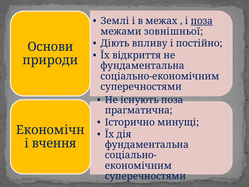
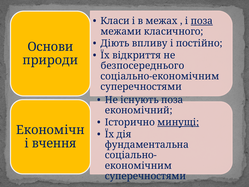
Землі: Землі -> Класи
зовнішньої: зовнішньої -> класичного
фундаментальна at (143, 66): фундаментальна -> безпосереднього
прагматична: прагматична -> економічний
минущі underline: none -> present
